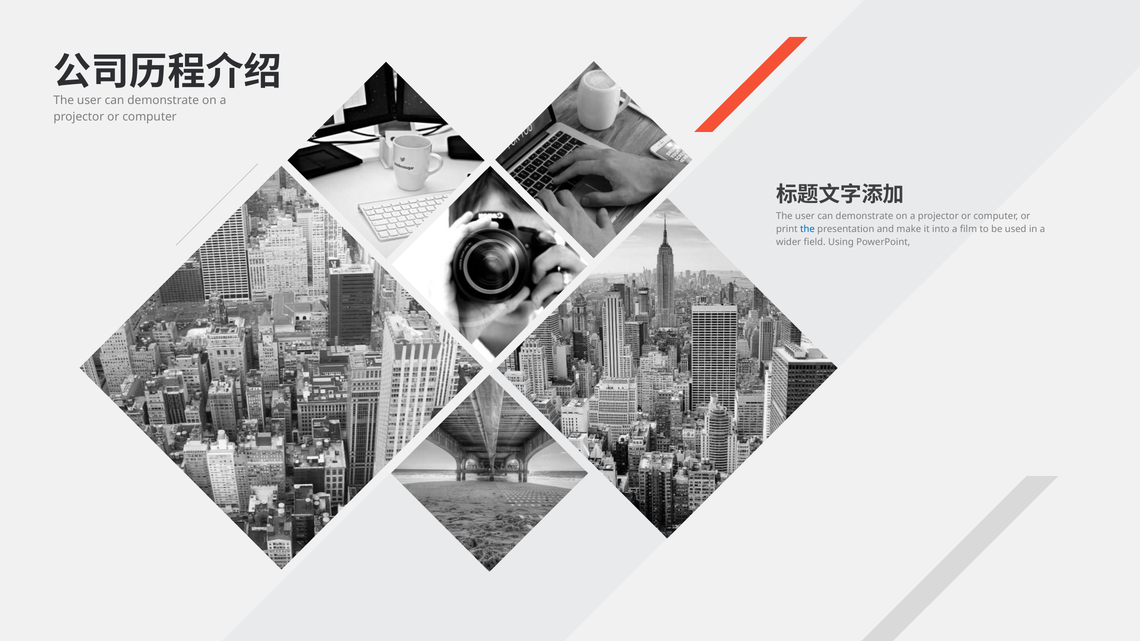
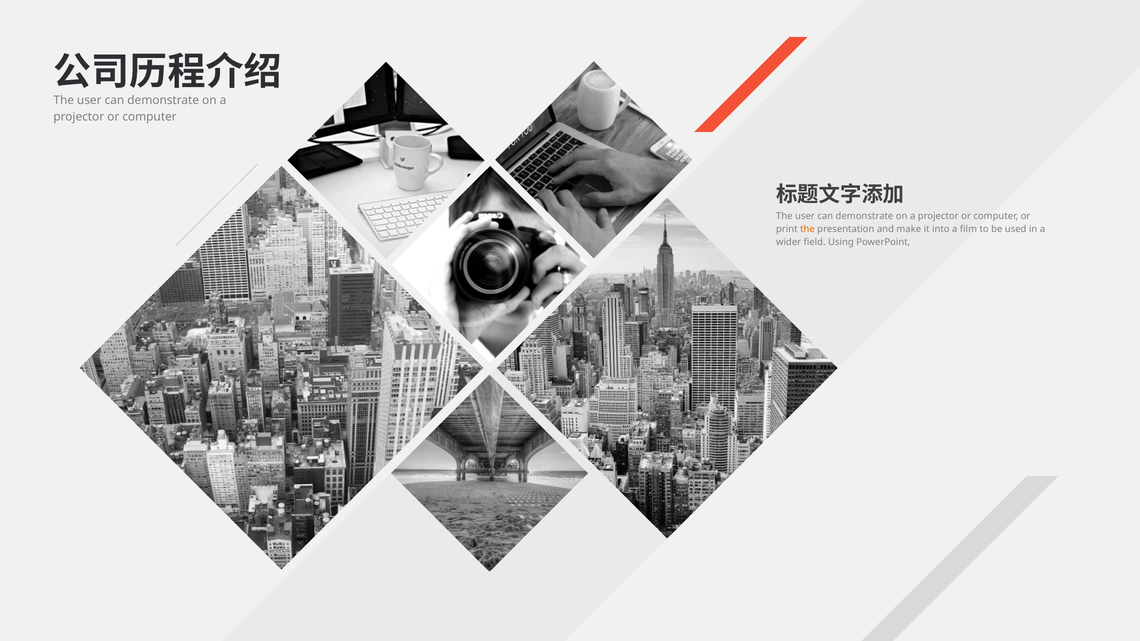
the at (807, 229) colour: blue -> orange
